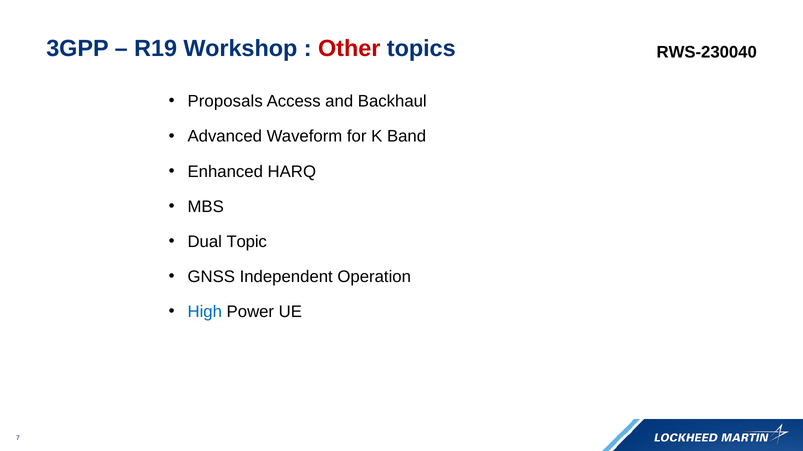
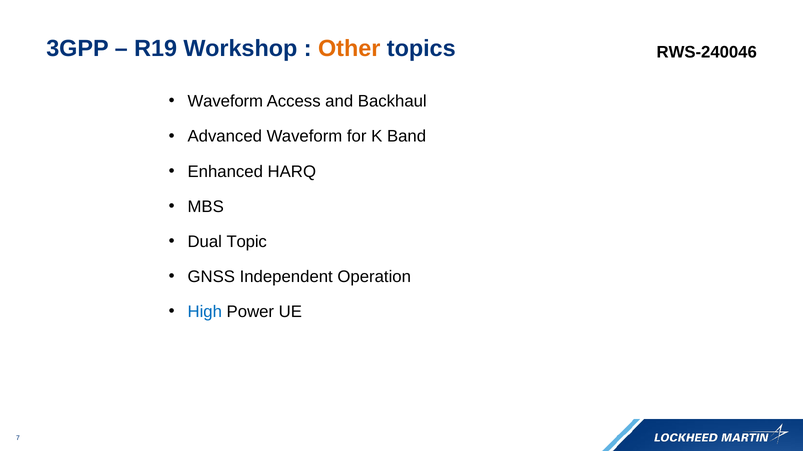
Other colour: red -> orange
RWS-230040: RWS-230040 -> RWS-240046
Proposals at (225, 102): Proposals -> Waveform
